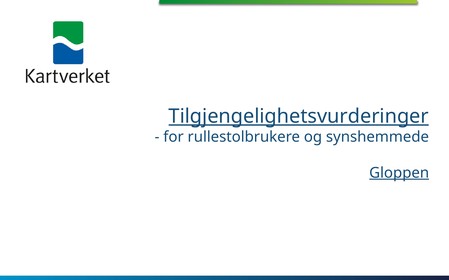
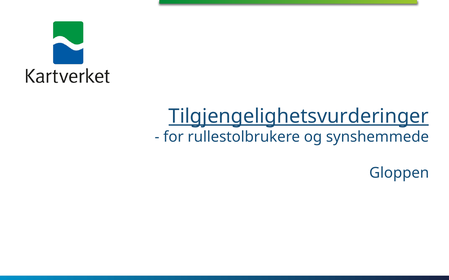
Gloppen underline: present -> none
